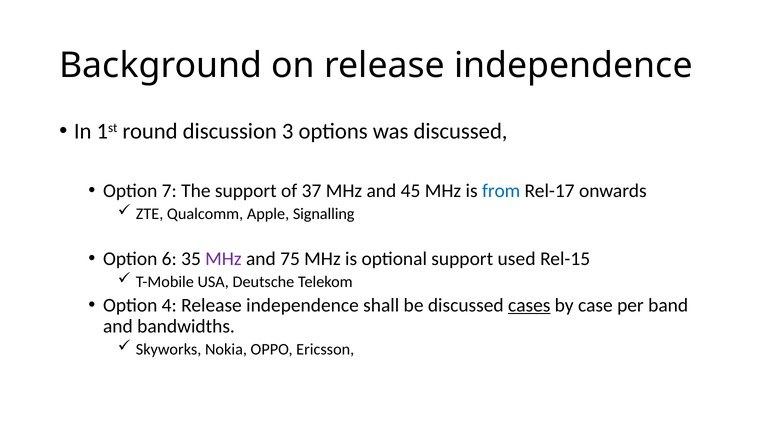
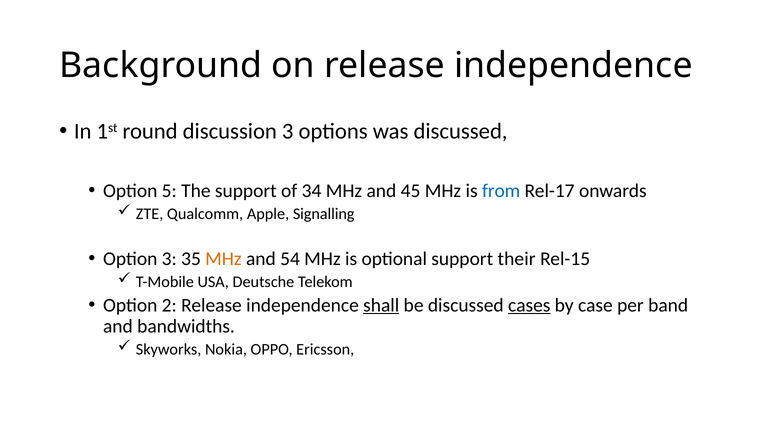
7: 7 -> 5
37: 37 -> 34
Option 6: 6 -> 3
MHz at (223, 259) colour: purple -> orange
75: 75 -> 54
used: used -> their
4: 4 -> 2
shall underline: none -> present
